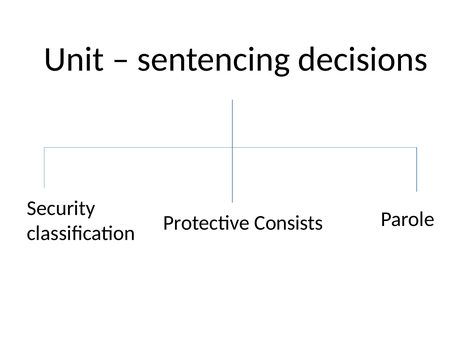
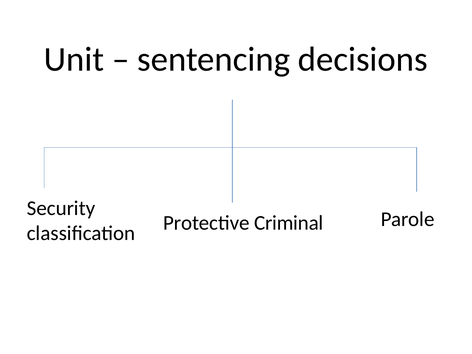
Consists: Consists -> Criminal
